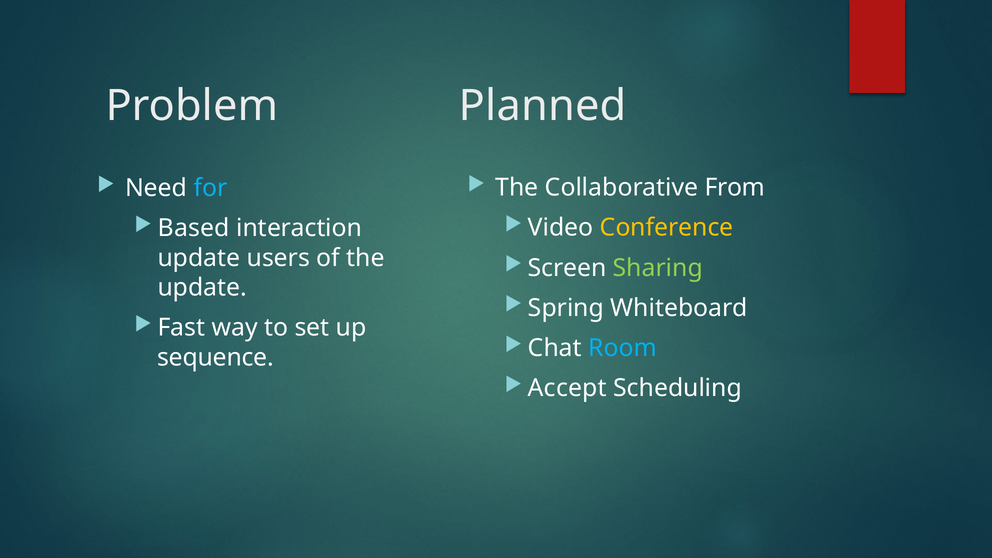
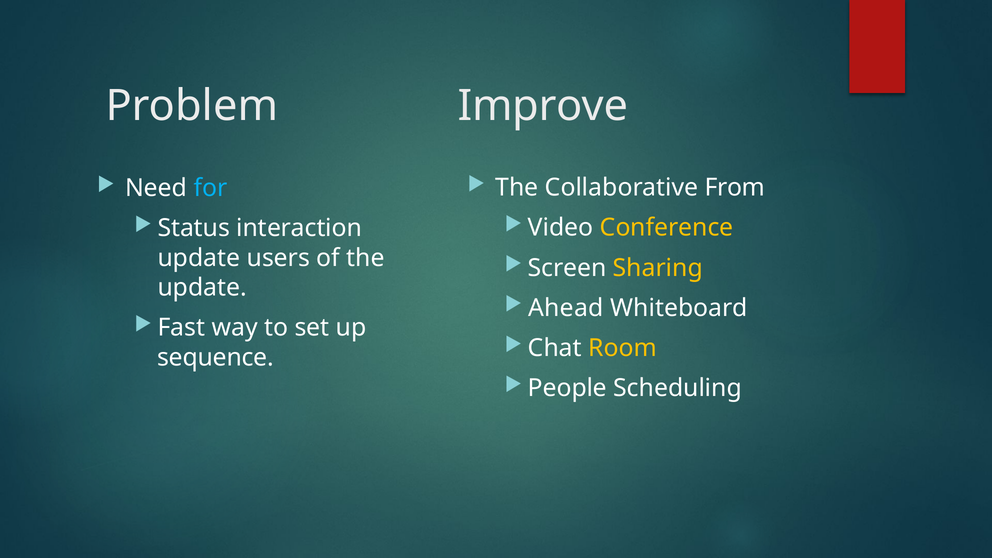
Planned: Planned -> Improve
Based: Based -> Status
Sharing colour: light green -> yellow
Spring: Spring -> Ahead
Room colour: light blue -> yellow
Accept: Accept -> People
